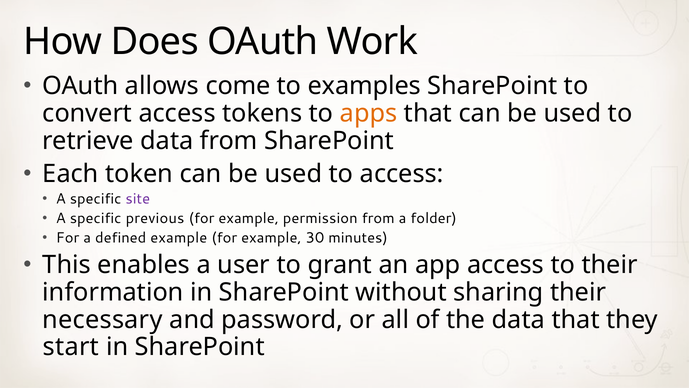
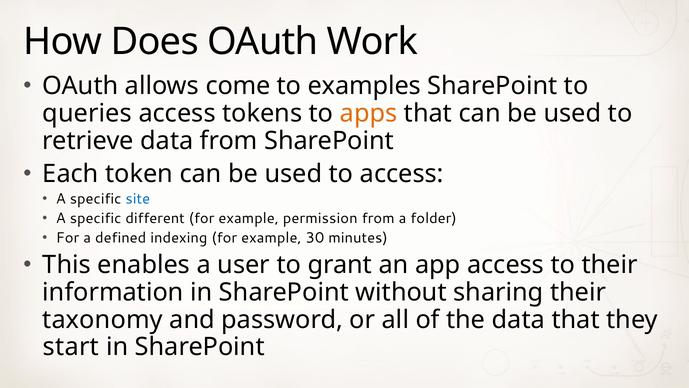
convert: convert -> queries
site colour: purple -> blue
previous: previous -> different
defined example: example -> indexing
necessary: necessary -> taxonomy
